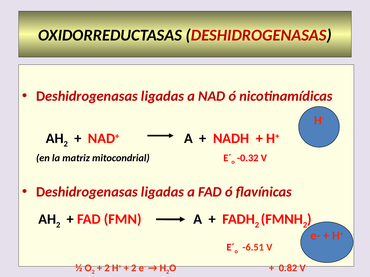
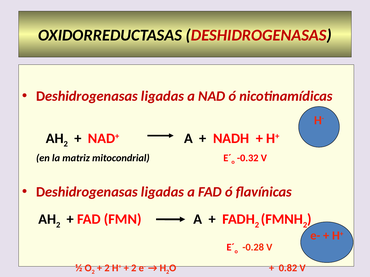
-6.51: -6.51 -> -0.28
